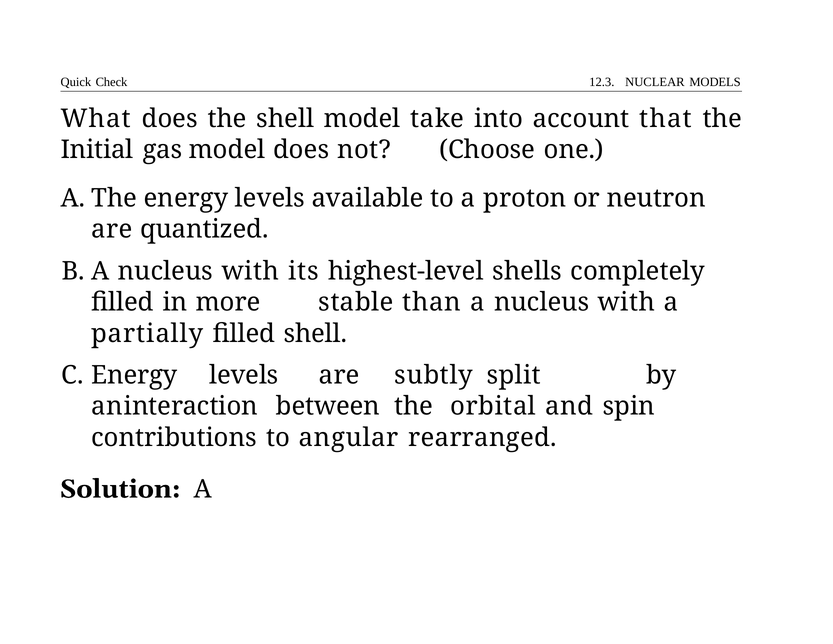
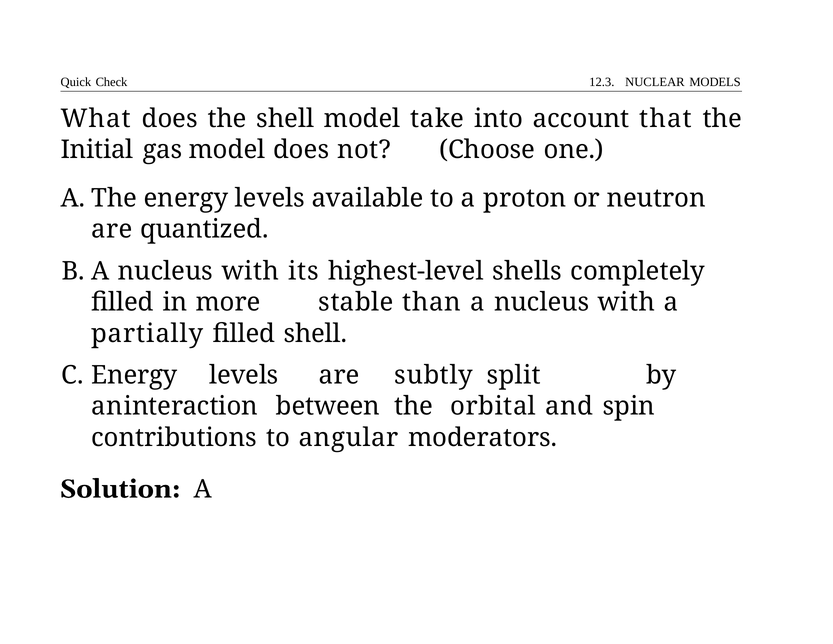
rearranged: rearranged -> moderators
